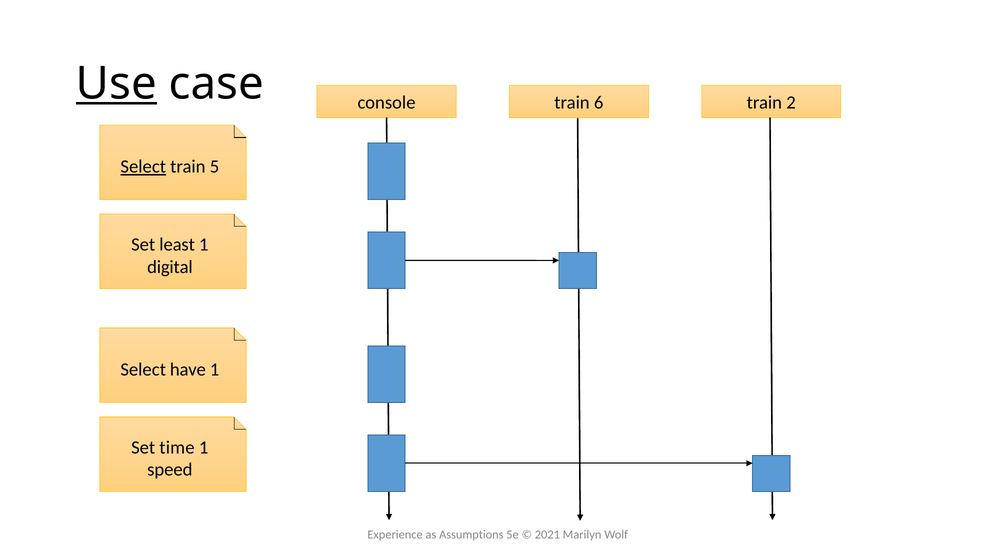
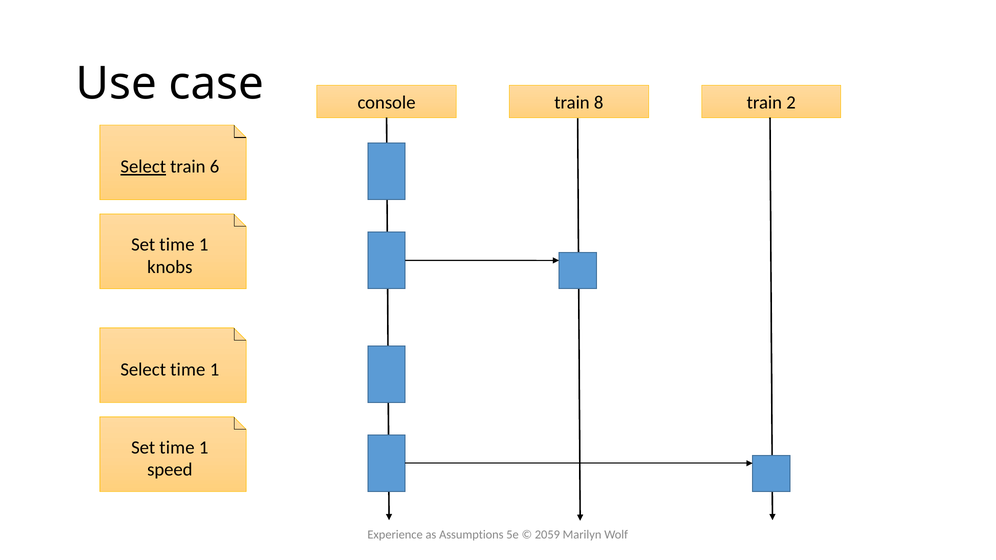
Use underline: present -> none
6: 6 -> 8
5: 5 -> 6
least at (177, 245): least -> time
digital: digital -> knobs
Select have: have -> time
2021: 2021 -> 2059
